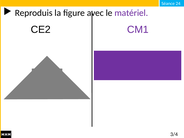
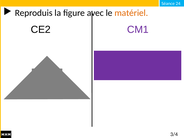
matériel colour: purple -> orange
